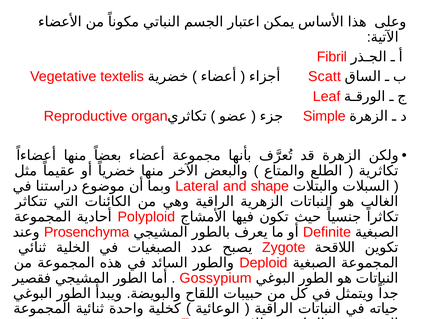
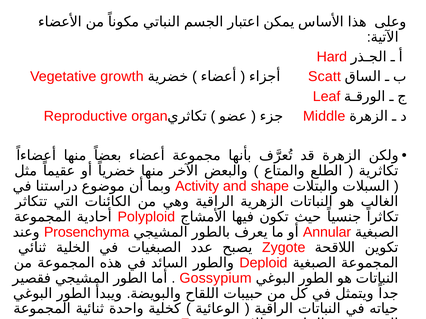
Fibril: Fibril -> Hard
textelis: textelis -> growth
Simple: Simple -> Middle
Lateral: Lateral -> Activity
Definite: Definite -> Annular
